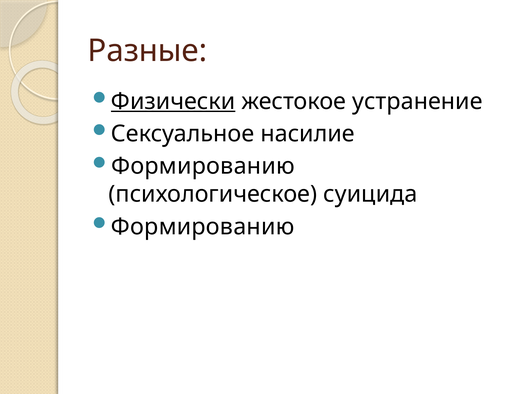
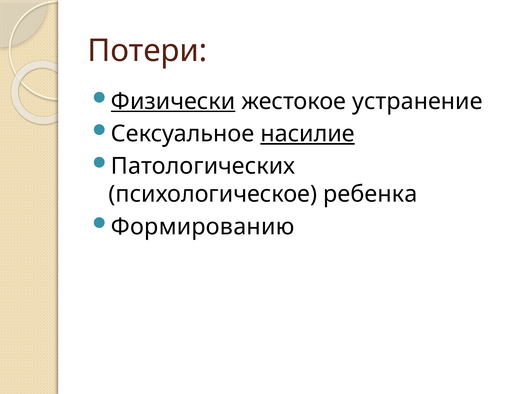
Разные: Разные -> Потери
насилие underline: none -> present
Формированию at (203, 166): Формированию -> Патологических
суицида: суицида -> ребенка
